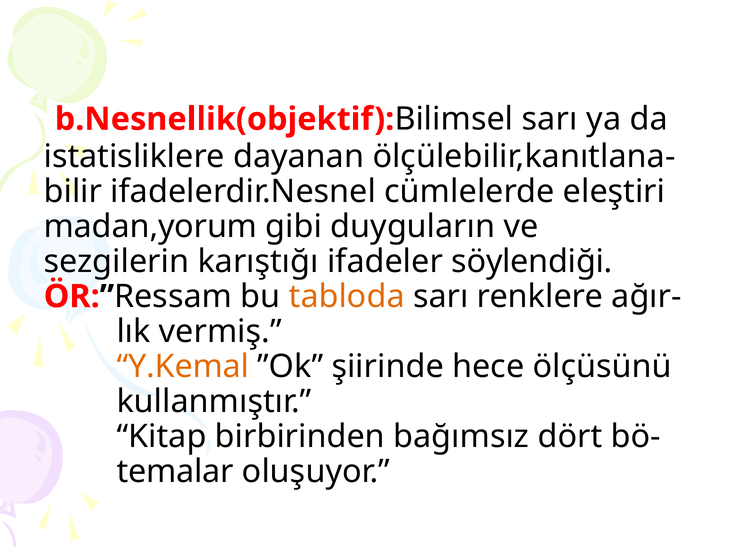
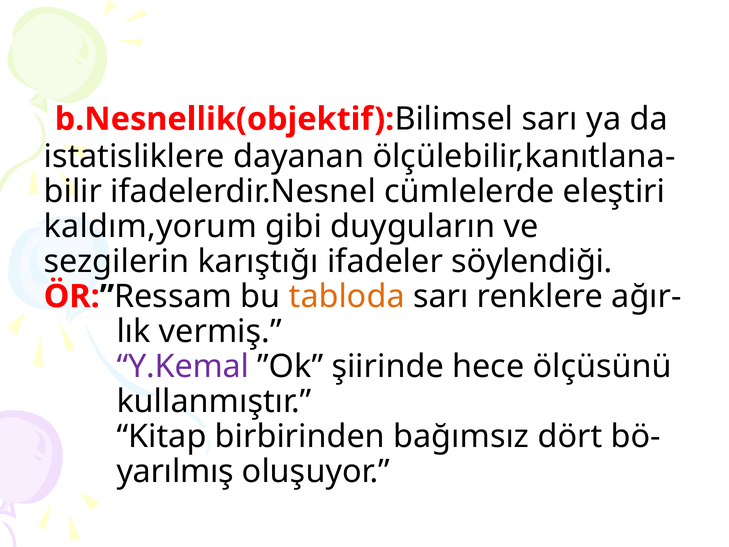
madan,yorum: madan,yorum -> kaldım,yorum
Y.Kemal colour: orange -> purple
temalar: temalar -> yarılmış
